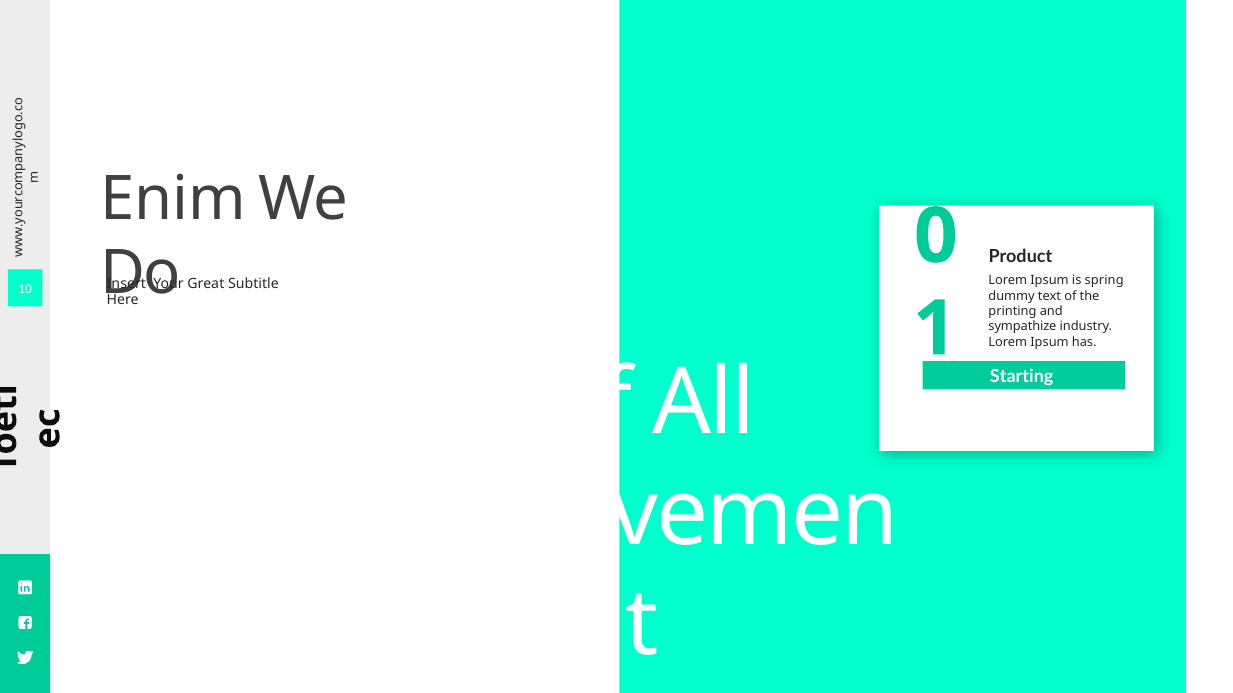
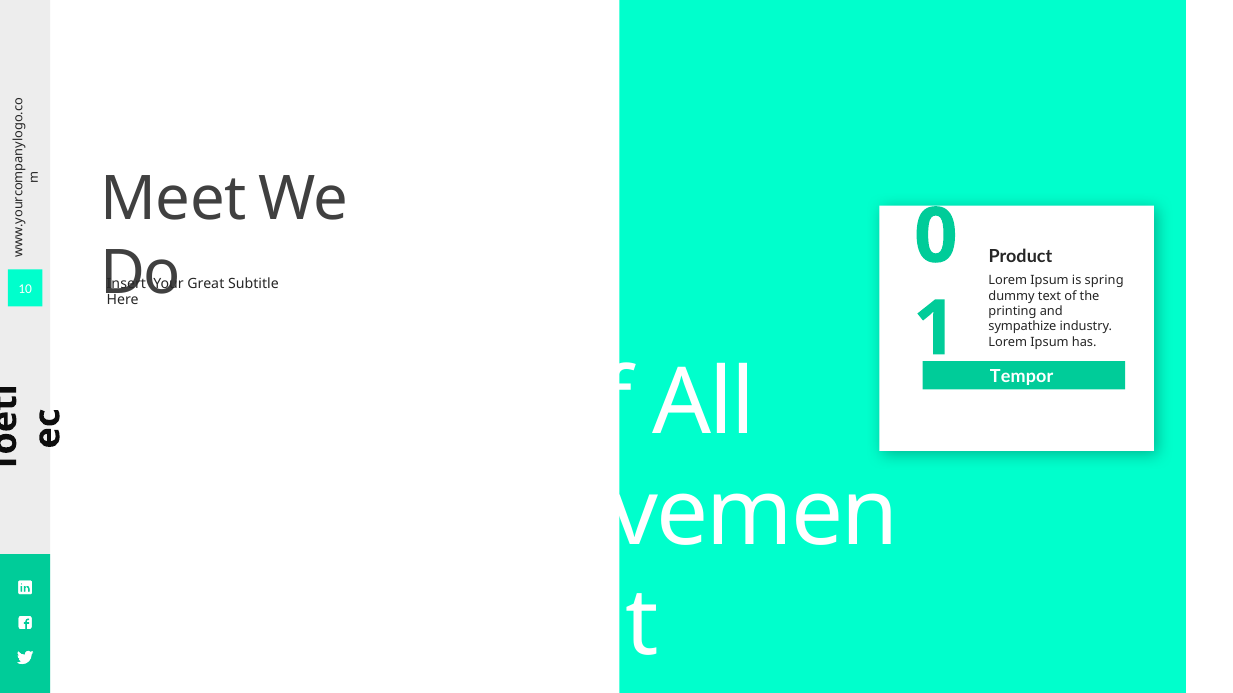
Enim: Enim -> Meet
Starting: Starting -> Tempor
